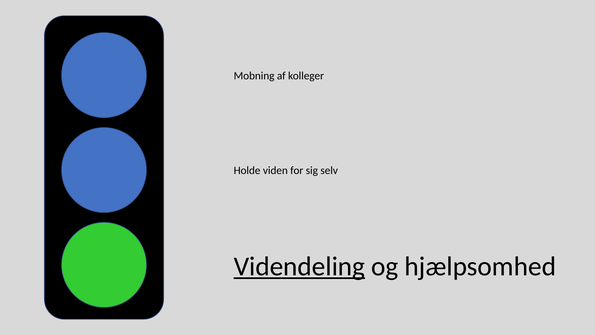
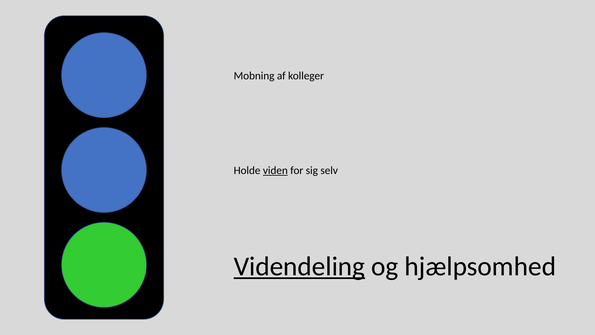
viden underline: none -> present
